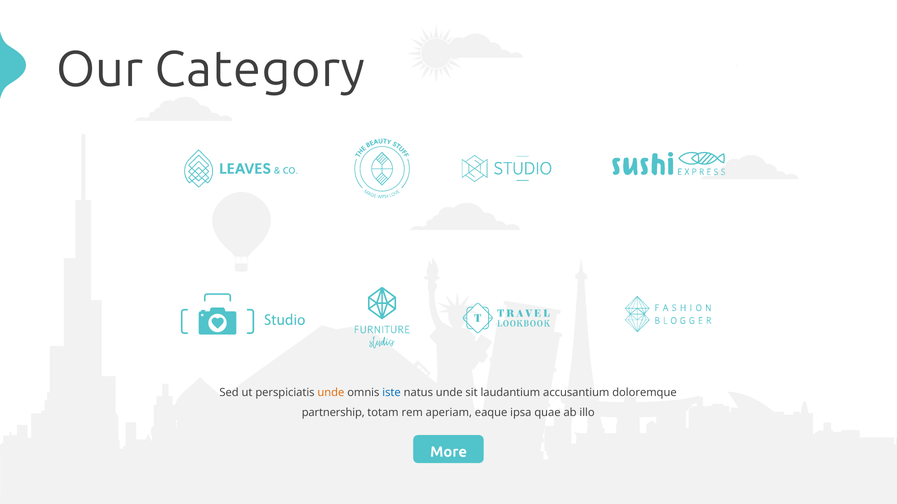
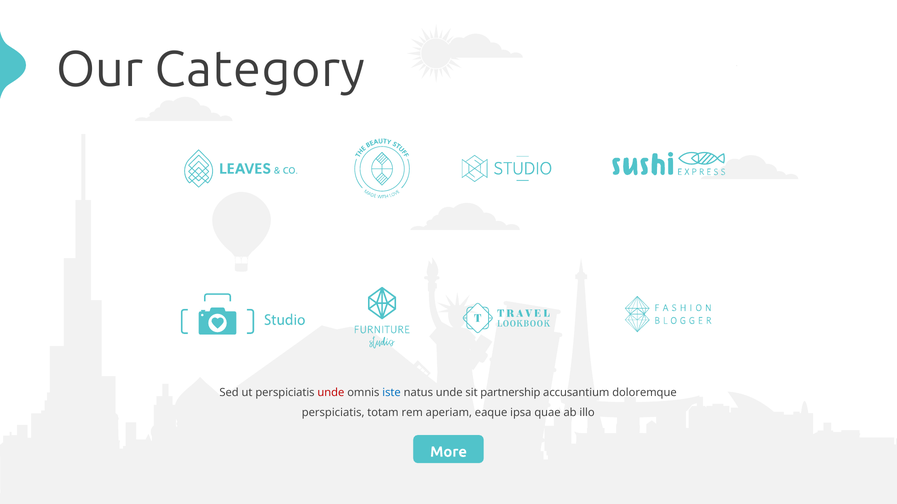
unde at (331, 393) colour: orange -> red
laudantium: laudantium -> partnership
partnership at (333, 413): partnership -> perspiciatis
